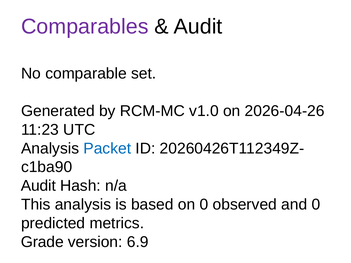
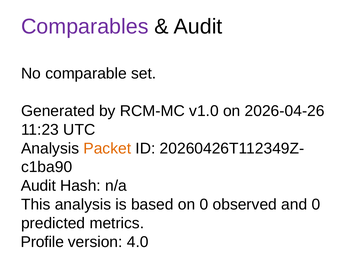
Packet colour: blue -> orange
Grade: Grade -> Profile
6.9: 6.9 -> 4.0
